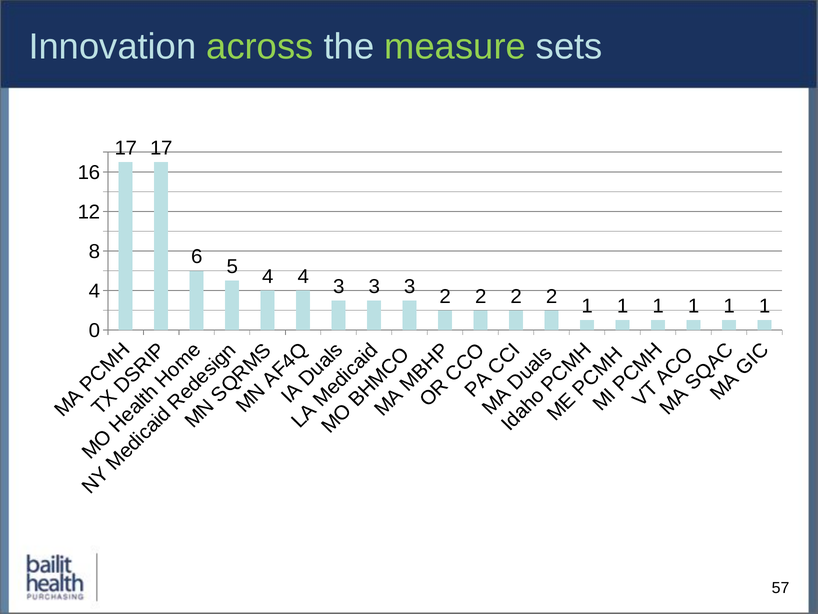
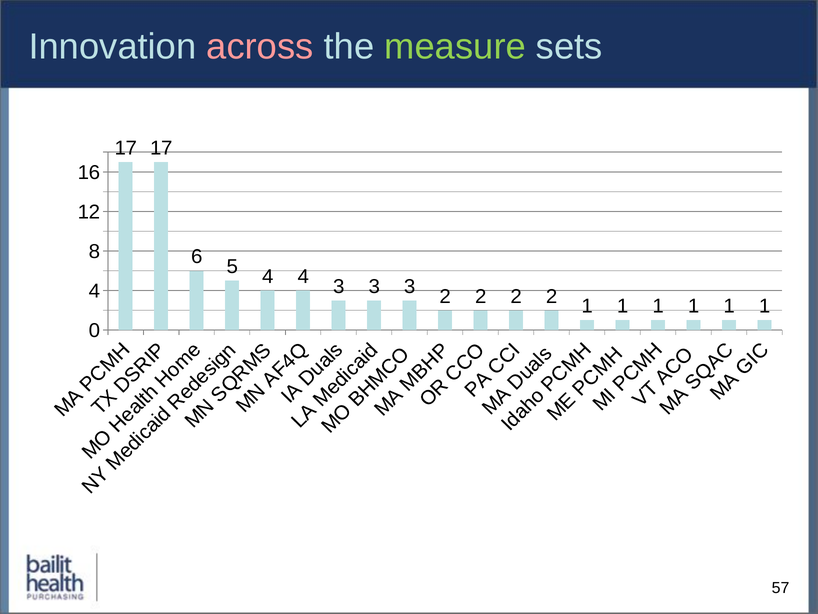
across colour: light green -> pink
